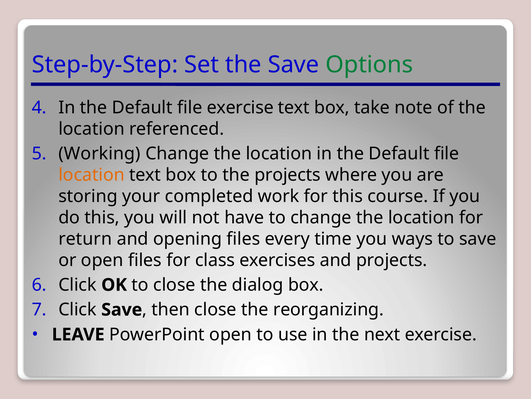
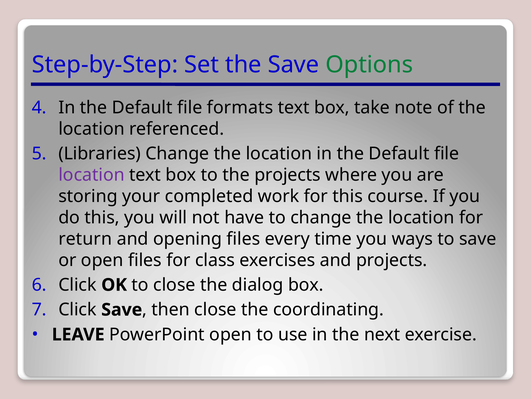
file exercise: exercise -> formats
Working: Working -> Libraries
location at (92, 175) colour: orange -> purple
reorganizing: reorganizing -> coordinating
